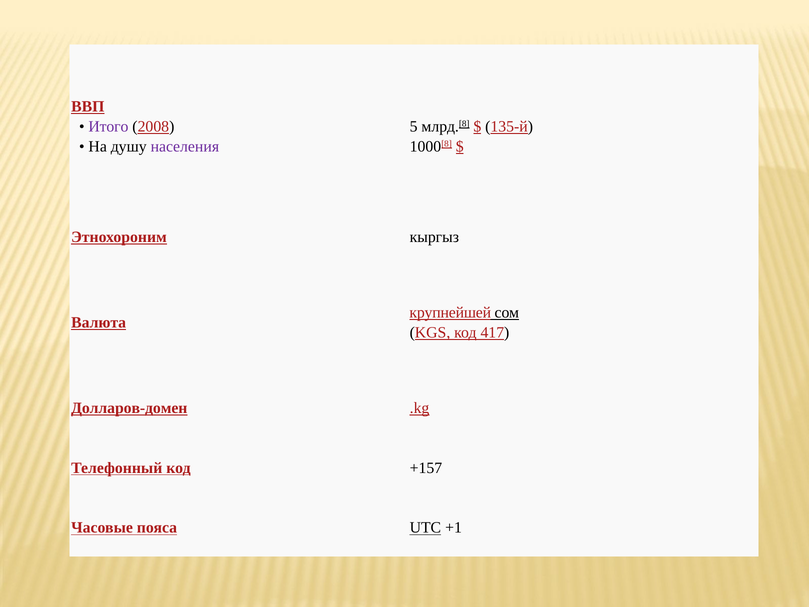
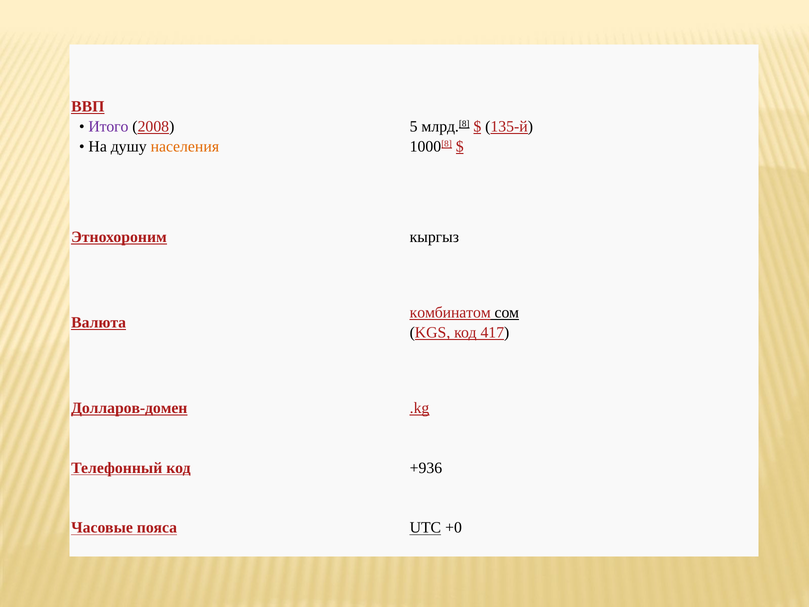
населения colour: purple -> orange
крупнейшей: крупнейшей -> комбинатом
+157: +157 -> +936
+1: +1 -> +0
